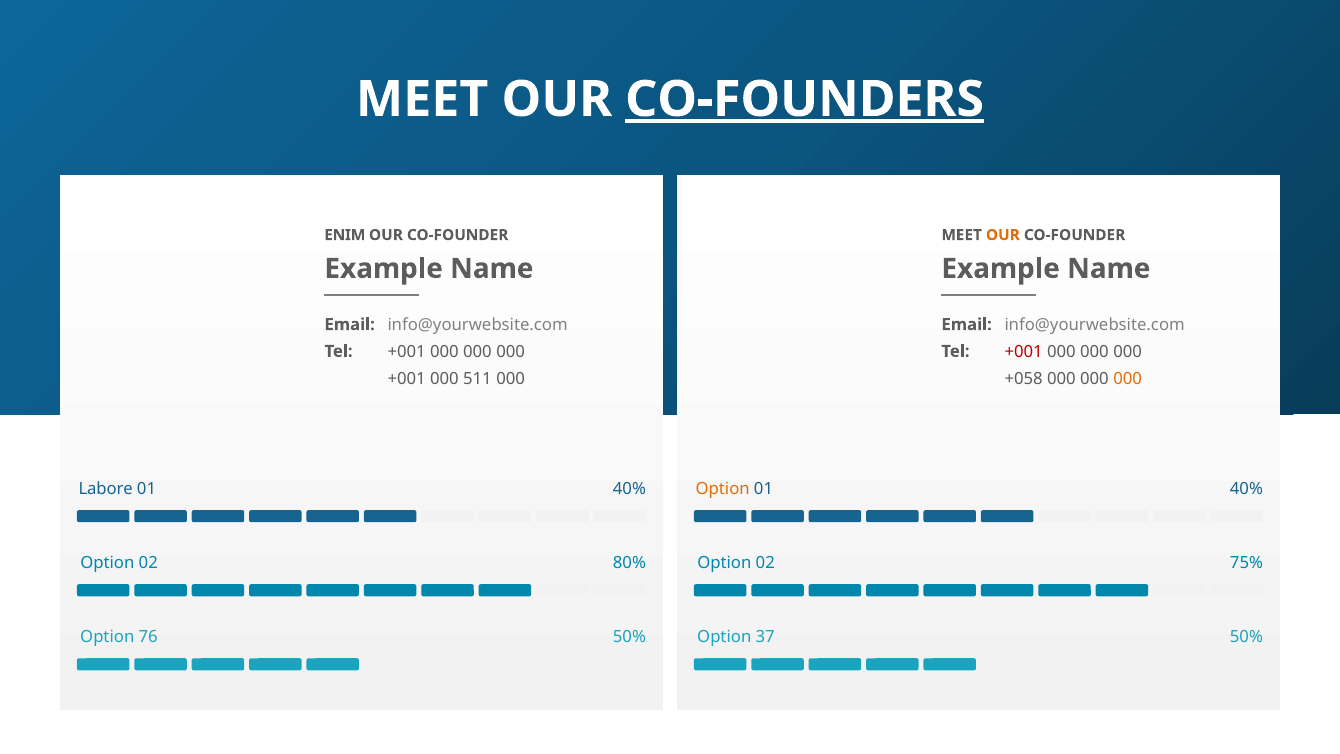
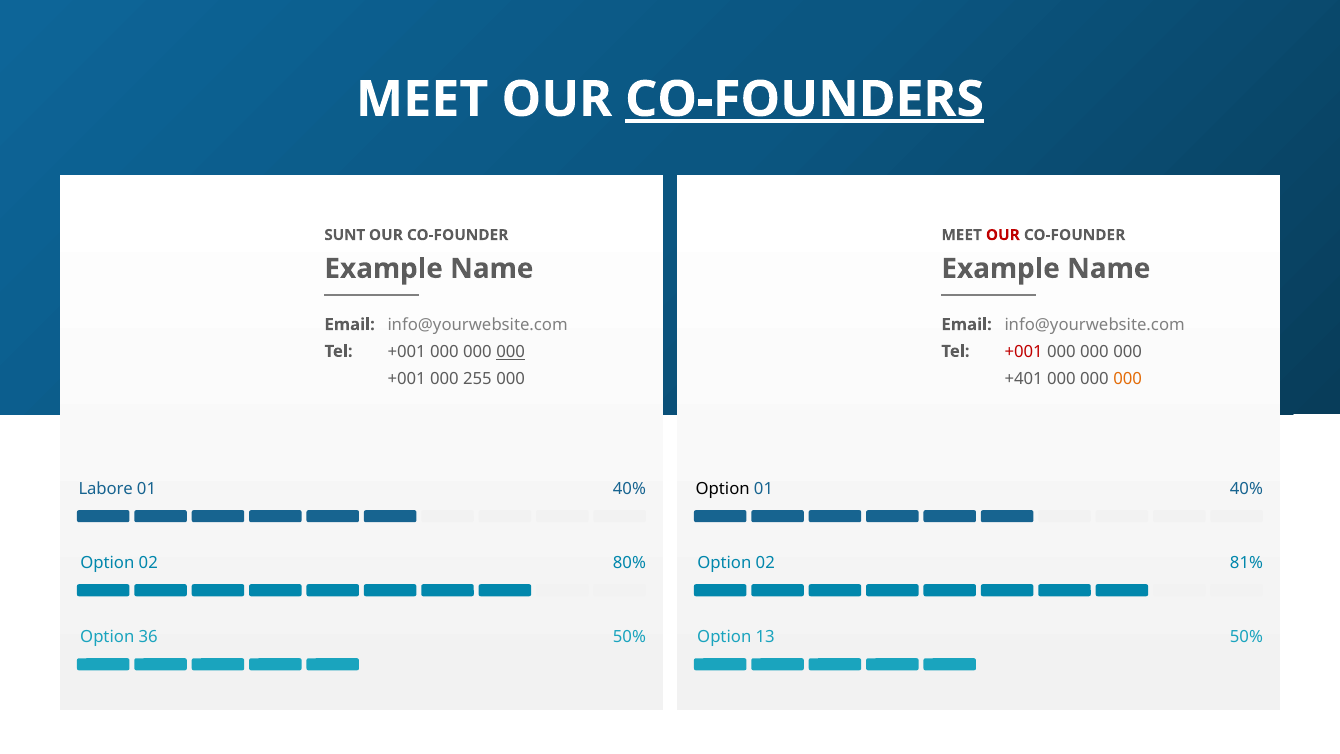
ENIM: ENIM -> SUNT
OUR at (1003, 235) colour: orange -> red
000 at (511, 352) underline: none -> present
511: 511 -> 255
+058: +058 -> +401
Option at (723, 489) colour: orange -> black
75%: 75% -> 81%
76: 76 -> 36
37: 37 -> 13
